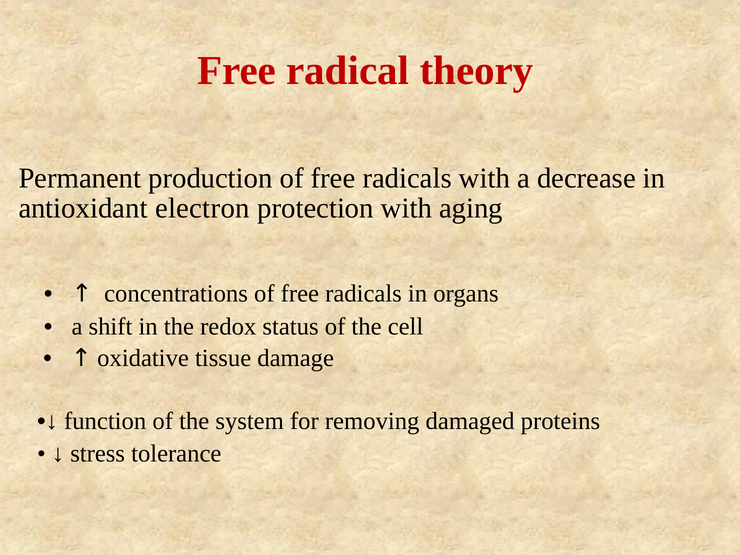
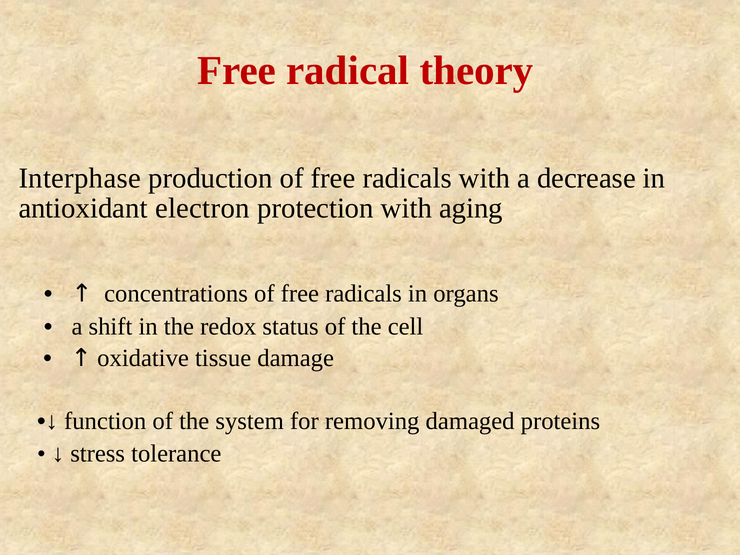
Permanent: Permanent -> Interphase
